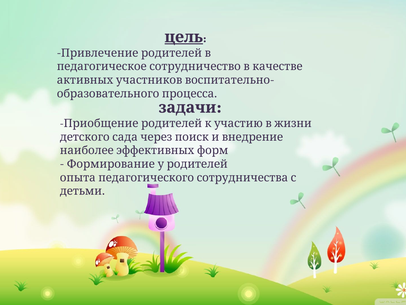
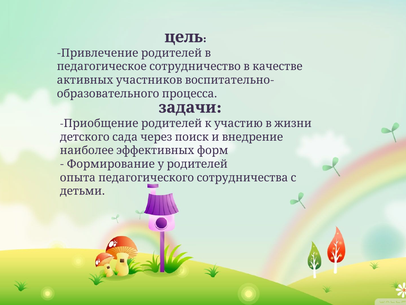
цель underline: present -> none
